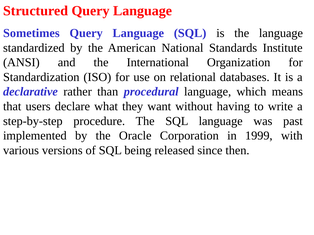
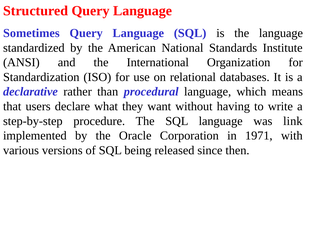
past: past -> link
1999: 1999 -> 1971
